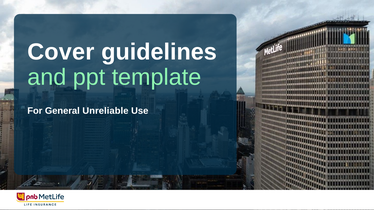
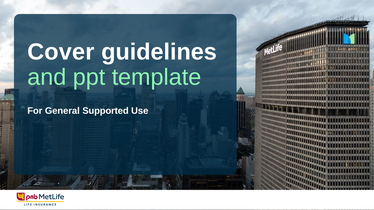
Unreliable: Unreliable -> Supported
